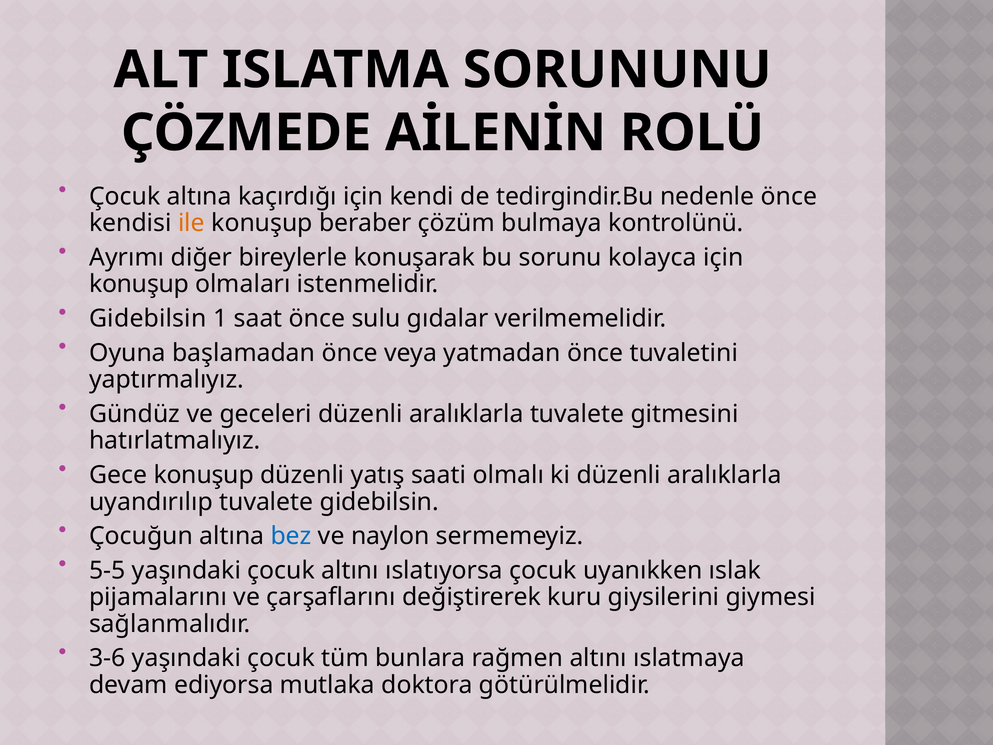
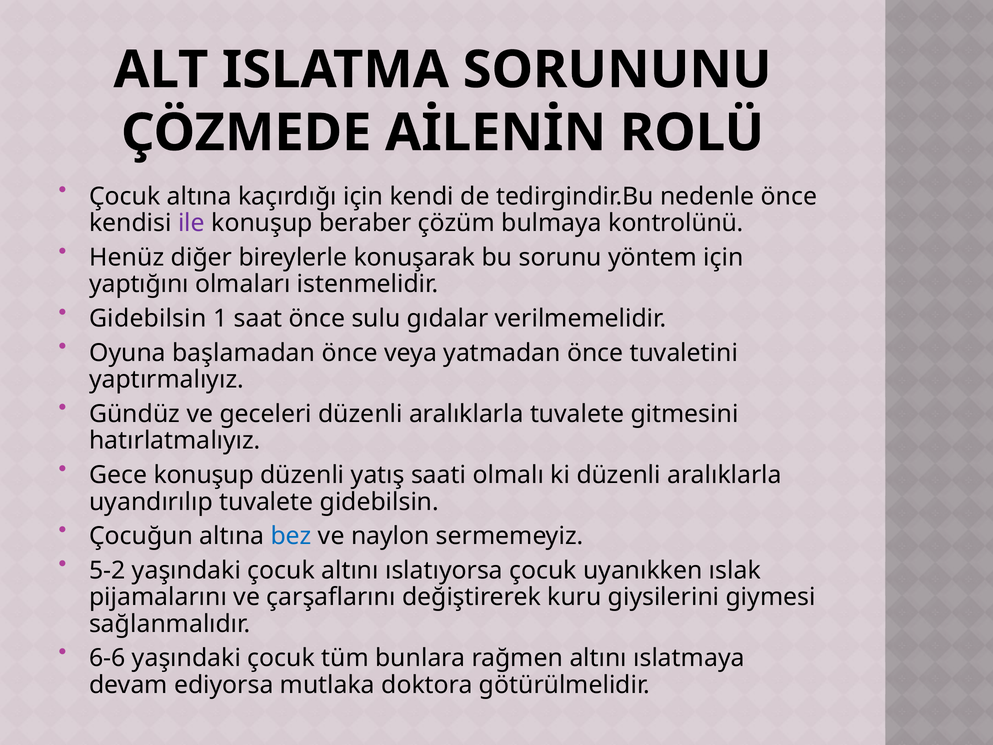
ile colour: orange -> purple
Ayrımı: Ayrımı -> Henüz
kolayca: kolayca -> yöntem
konuşup at (139, 284): konuşup -> yaptığını
5-5: 5-5 -> 5-2
3-6: 3-6 -> 6-6
